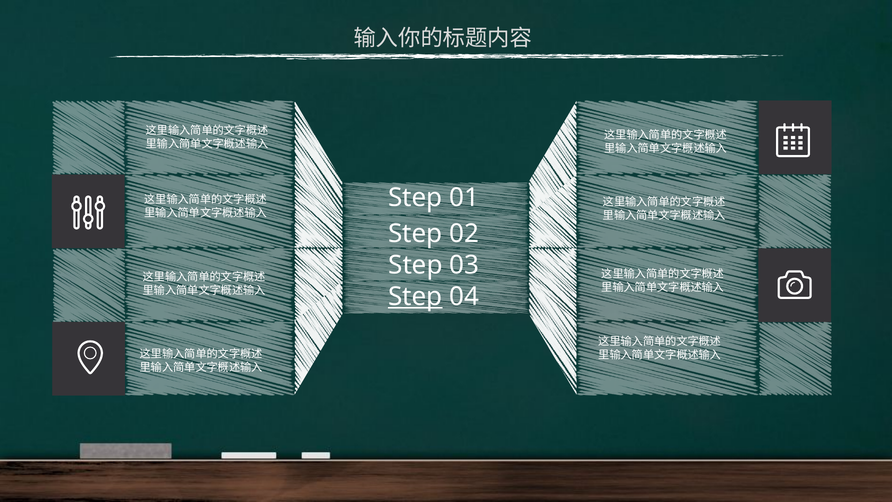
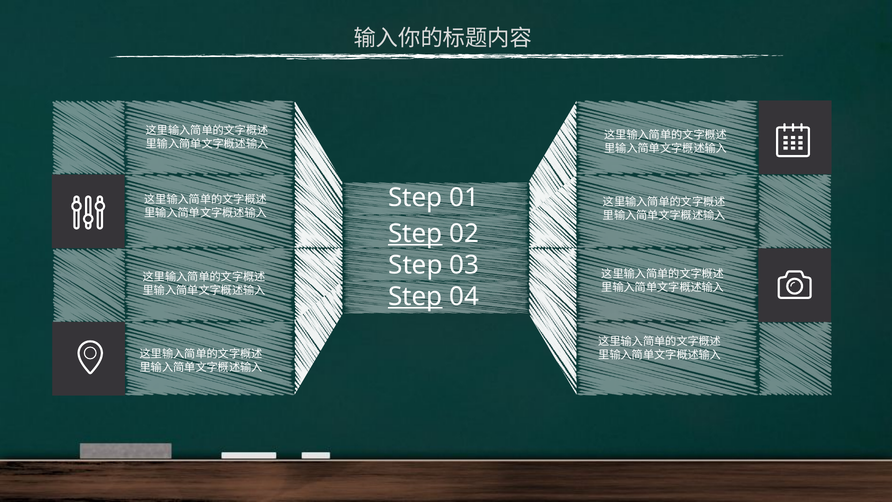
Step at (415, 233) underline: none -> present
